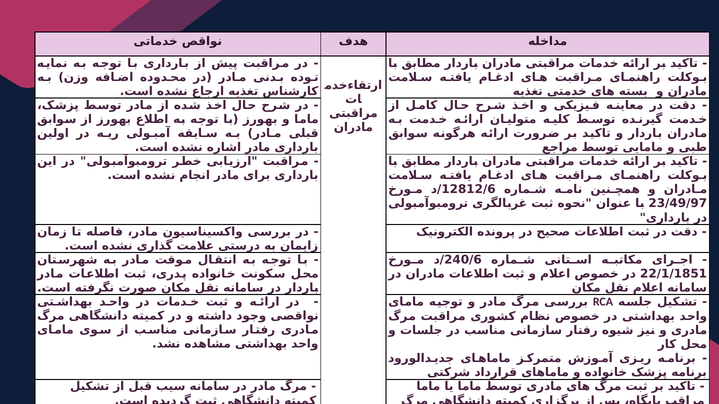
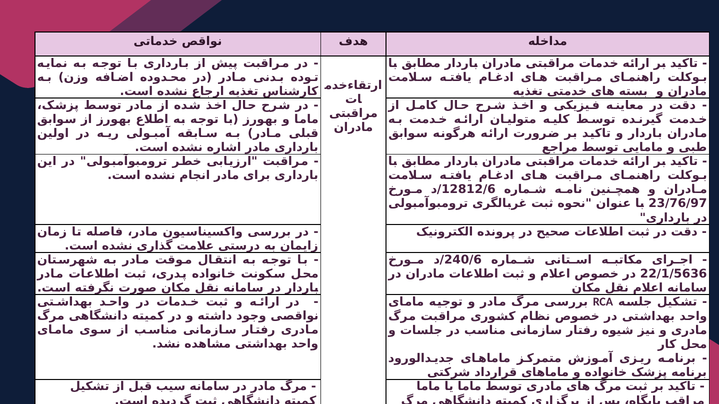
23/49/97: 23/49/97 -> 23/76/97
22/1/1851: 22/1/1851 -> 22/1/5636
